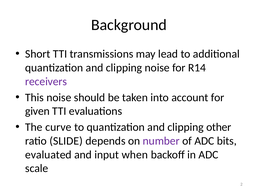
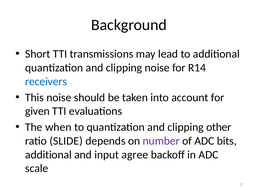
receivers colour: purple -> blue
curve: curve -> when
evaluated at (48, 155): evaluated -> additional
when: when -> agree
